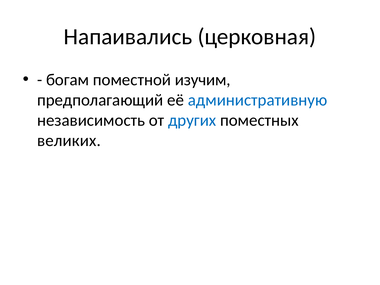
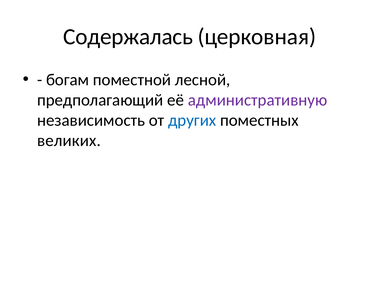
Напаивались: Напаивались -> Содержалась
изучим: изучим -> лесной
административную colour: blue -> purple
